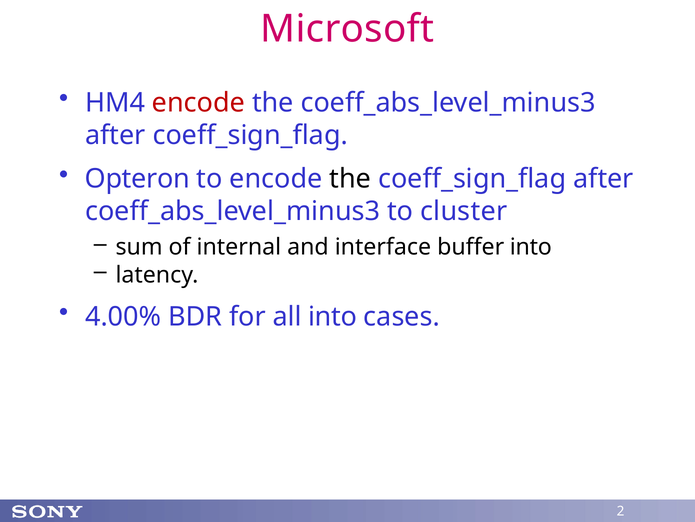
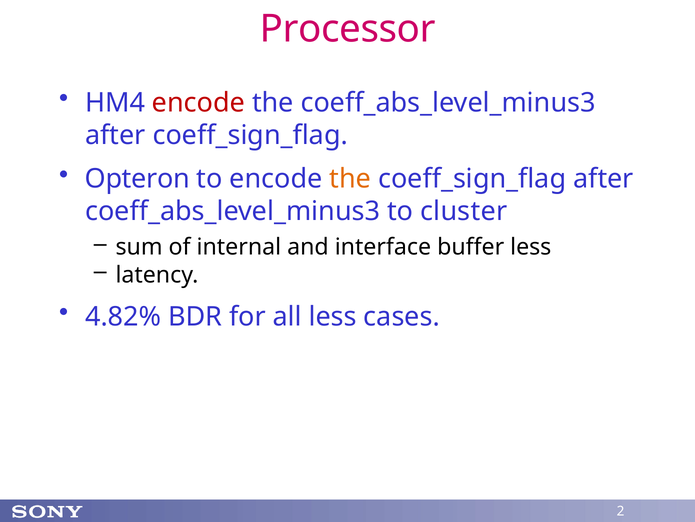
Microsoft: Microsoft -> Processor
the at (350, 179) colour: black -> orange
buffer into: into -> less
4.00%: 4.00% -> 4.82%
all into: into -> less
